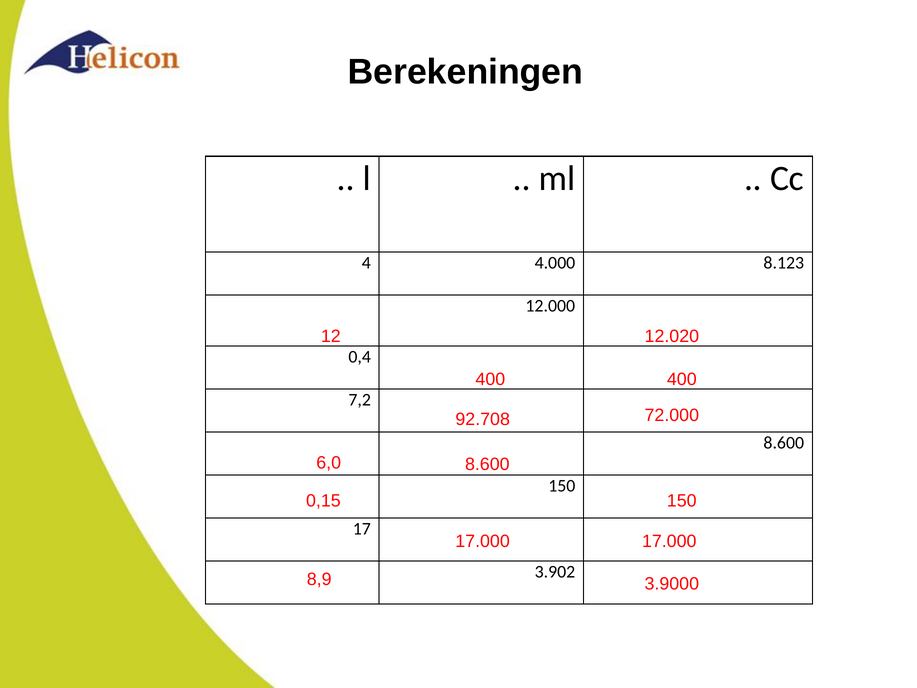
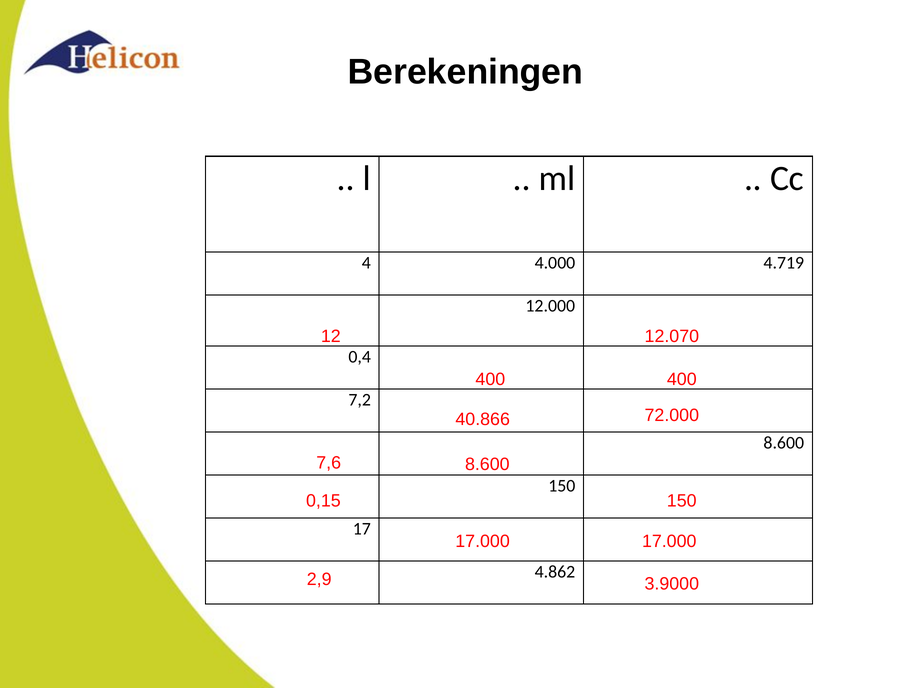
8.123: 8.123 -> 4.719
12.020: 12.020 -> 12.070
92.708: 92.708 -> 40.866
6,0: 6,0 -> 7,6
3.902: 3.902 -> 4.862
8,9: 8,9 -> 2,9
